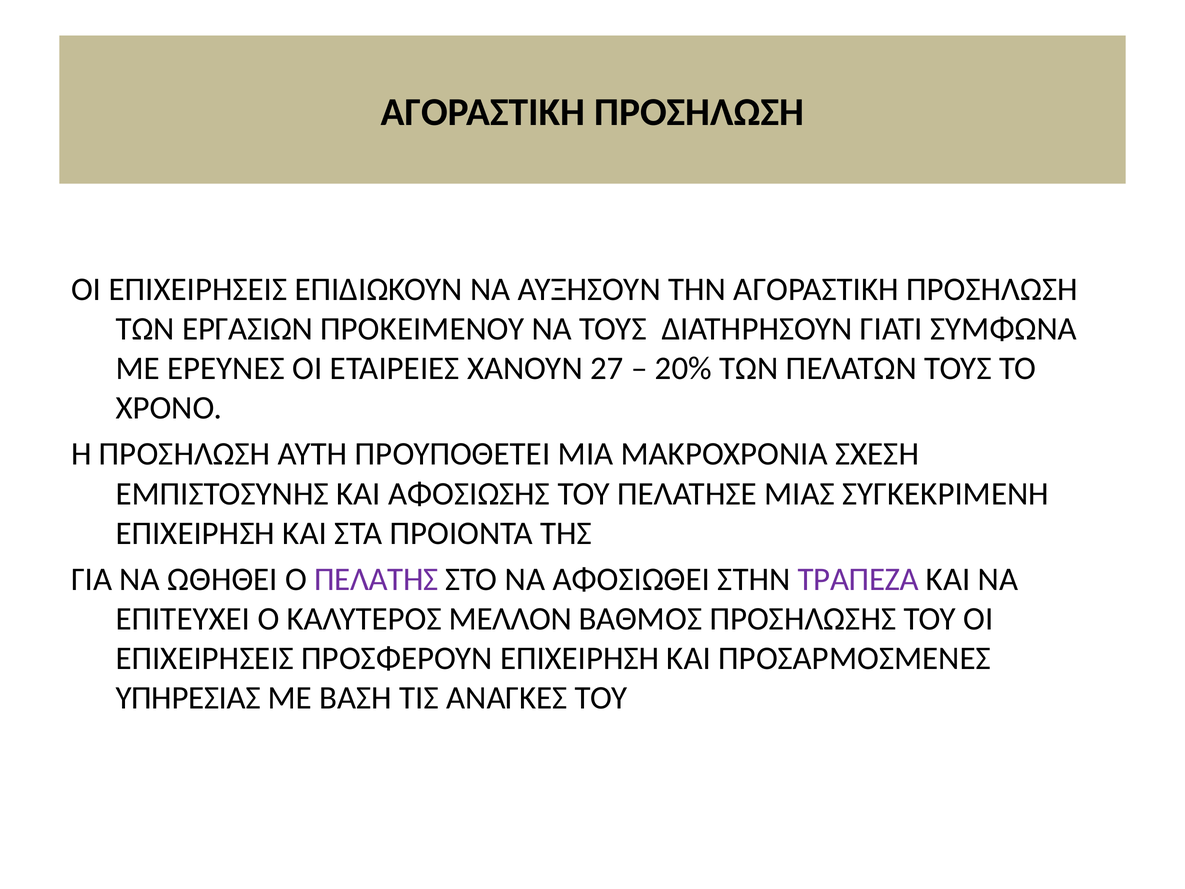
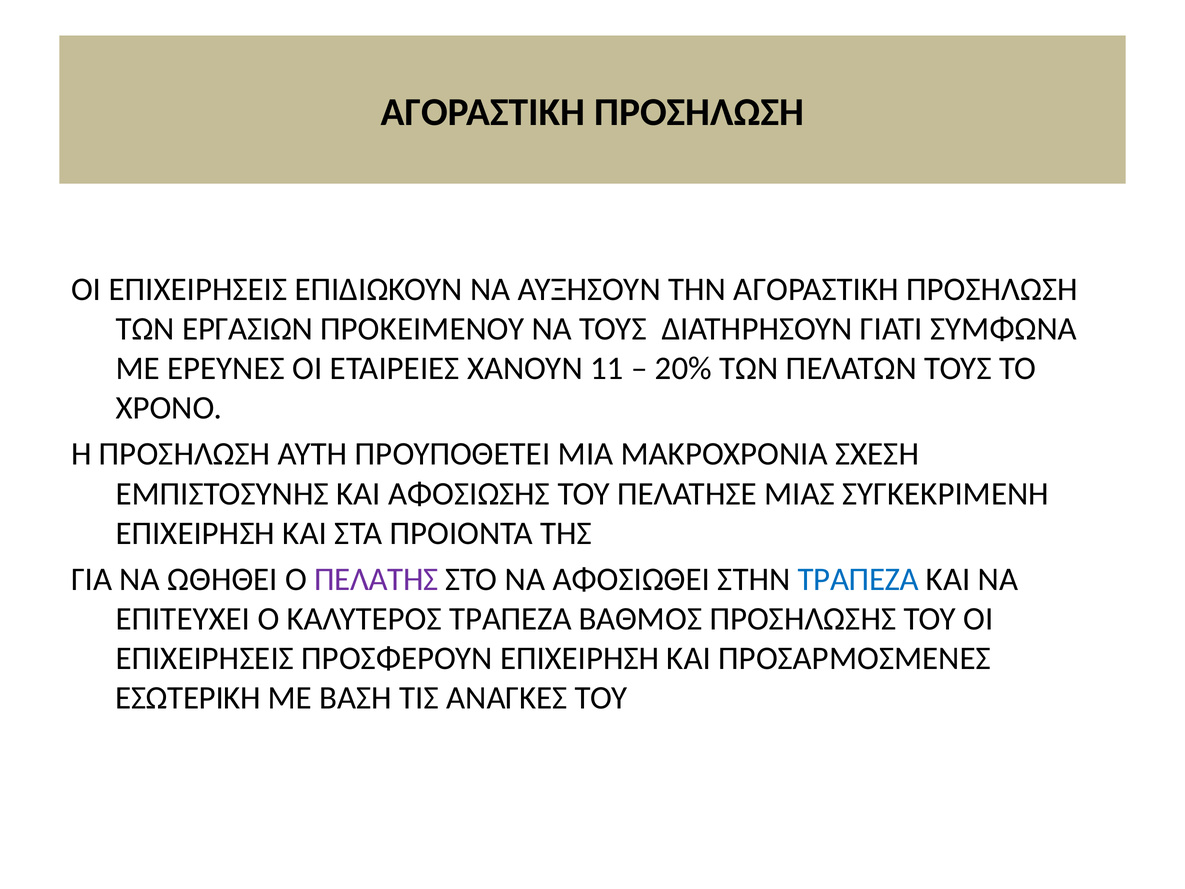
27: 27 -> 11
ΤΡΑΠΕΖΑ at (858, 579) colour: purple -> blue
ΚΑΛΥΤΕΡΟΣ ΜΕΛΛΟΝ: ΜΕΛΛΟΝ -> ΤΡΑΠΕΖΑ
ΥΠΗΡΕΣΙΑΣ: ΥΠΗΡΕΣΙΑΣ -> ΕΣΩΤΕΡΙΚΗ
